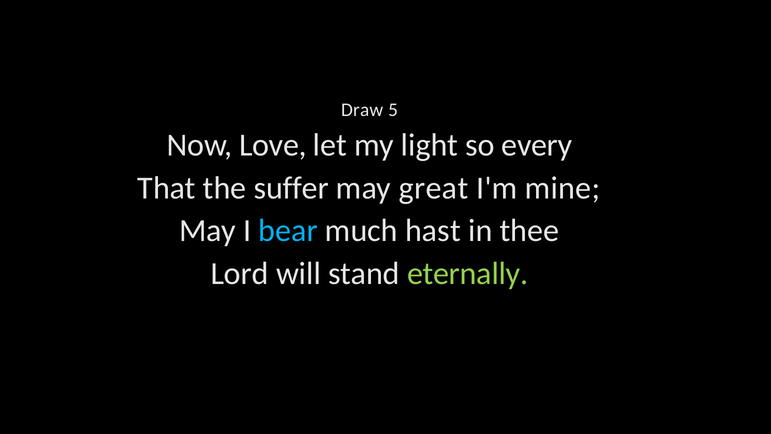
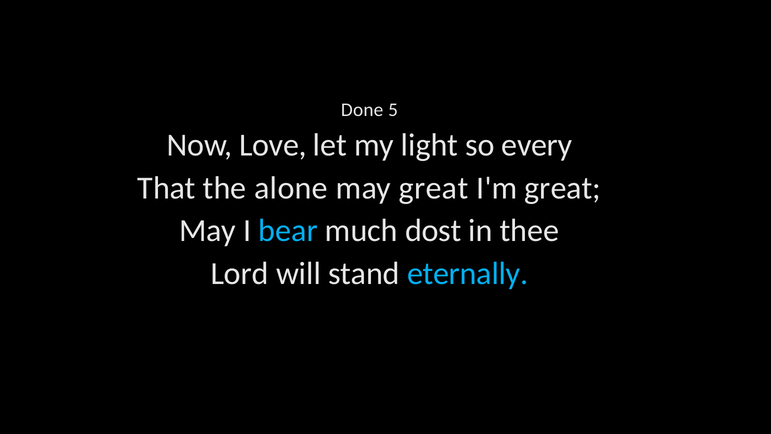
Draw: Draw -> Done
suffer: suffer -> alone
I'm mine: mine -> great
hast: hast -> dost
eternally colour: light green -> light blue
